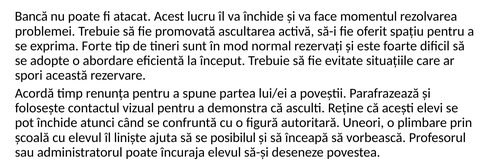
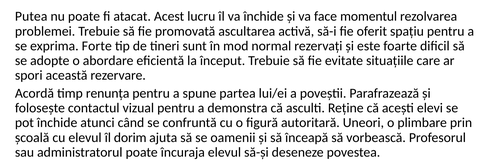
Bancă: Bancă -> Putea
liniște: liniște -> dorim
posibilul: posibilul -> oamenii
